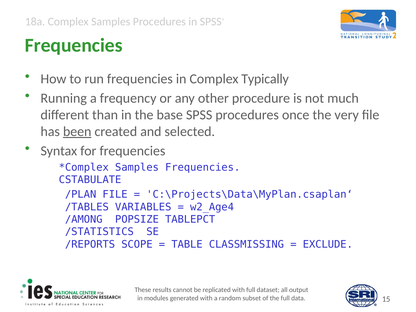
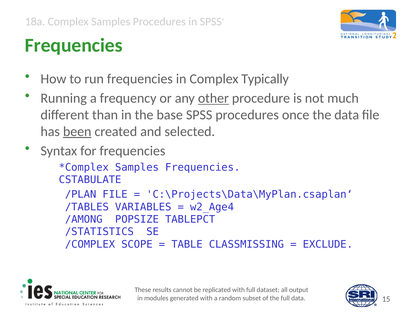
other underline: none -> present
the very: very -> data
/REPORTS: /REPORTS -> /COMPLEX
